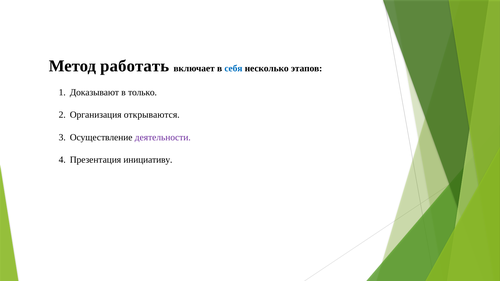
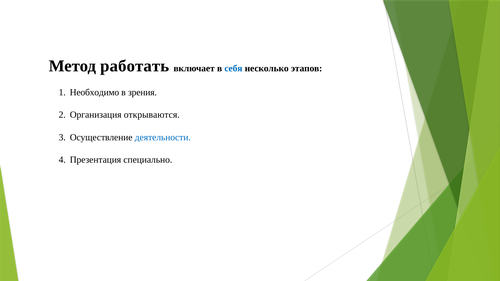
Доказывают: Доказывают -> Необходимо
только: только -> зрения
деятельности colour: purple -> blue
инициативу: инициативу -> специально
